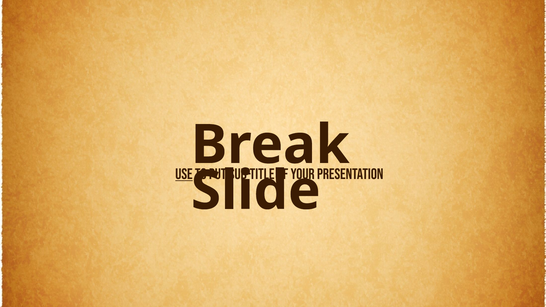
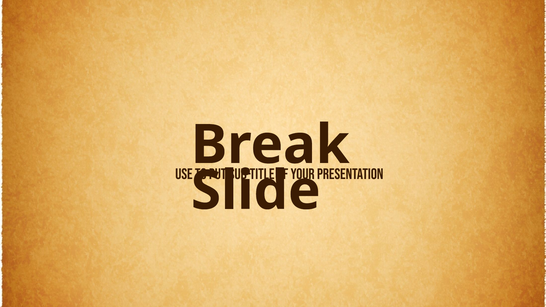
USE underline: present -> none
